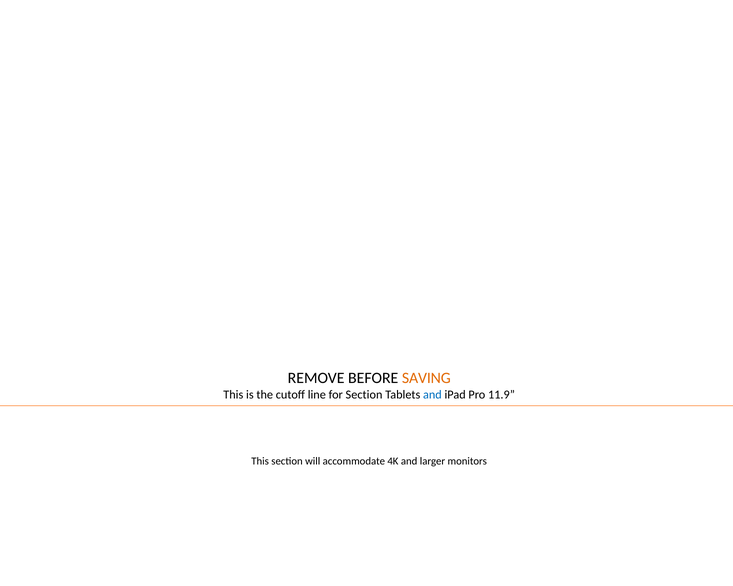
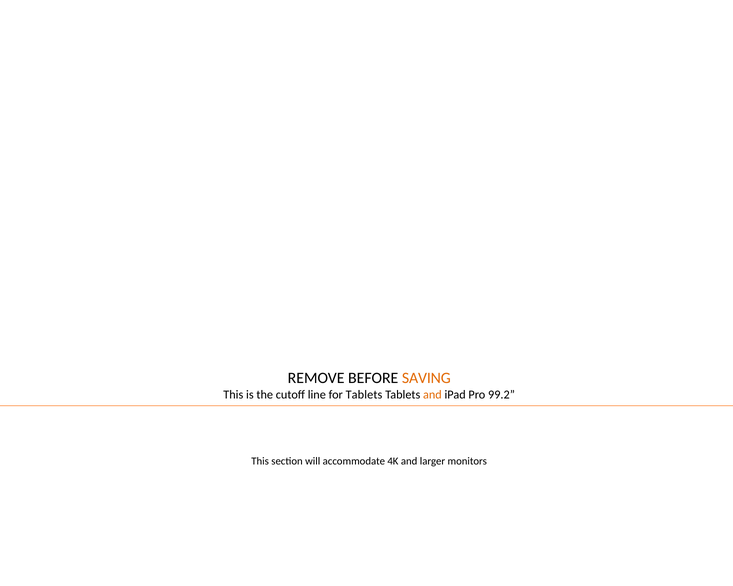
for Section: Section -> Tablets
and at (432, 395) colour: blue -> orange
11.9: 11.9 -> 99.2
